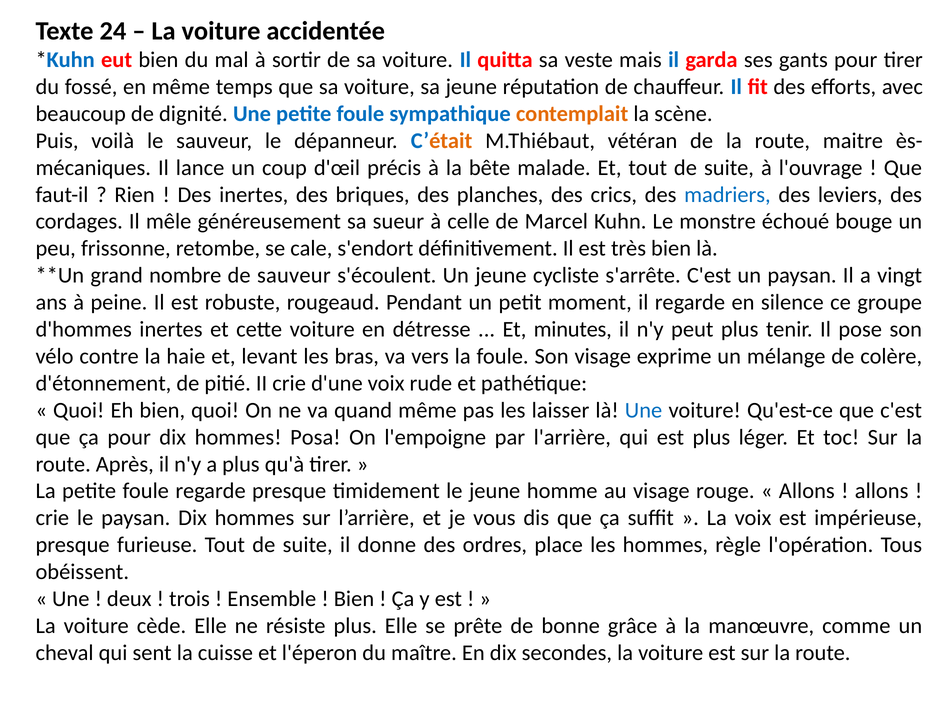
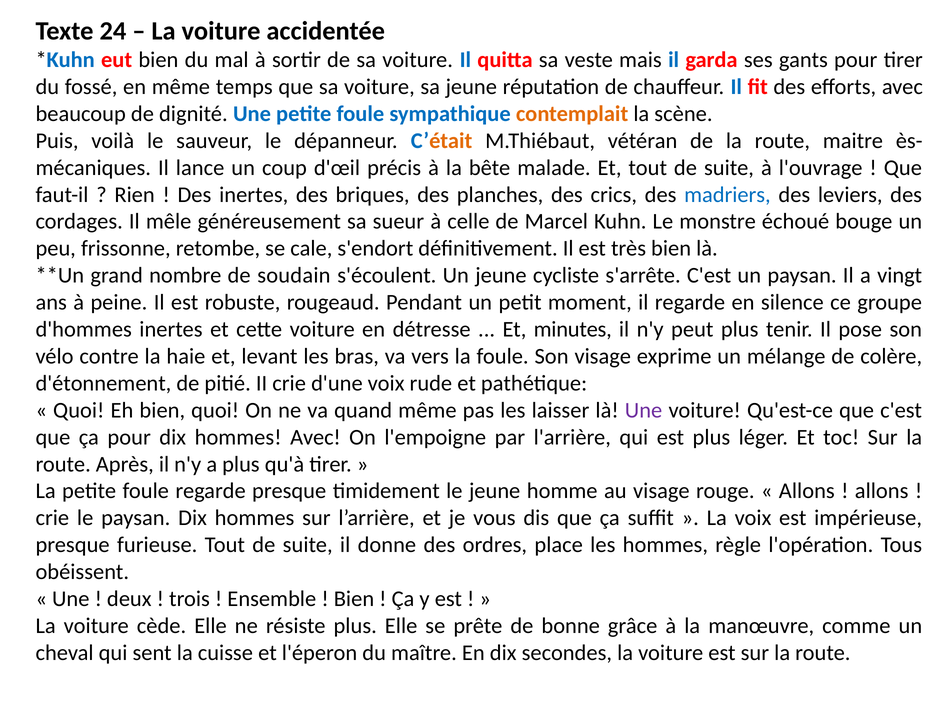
de sauveur: sauveur -> soudain
Une at (644, 410) colour: blue -> purple
hommes Posa: Posa -> Avec
